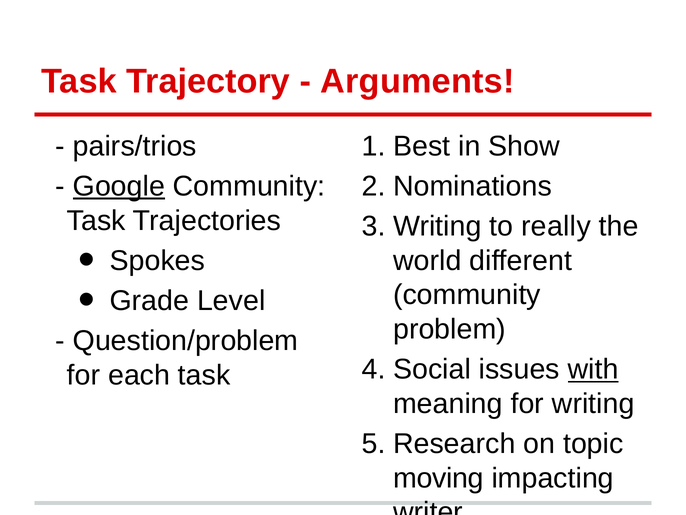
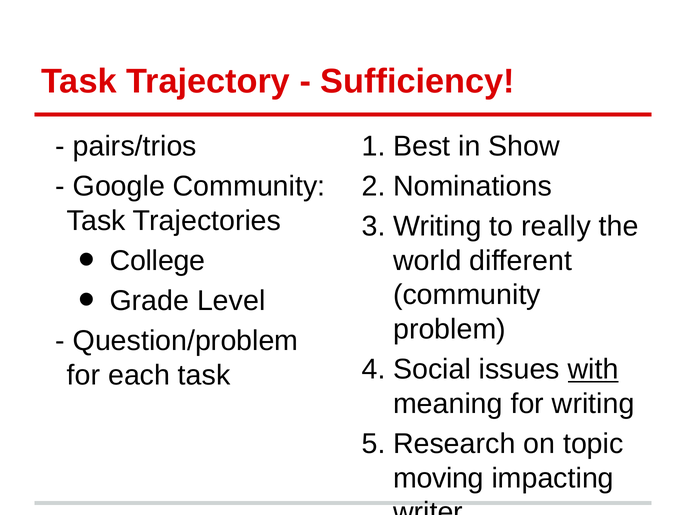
Arguments: Arguments -> Sufficiency
Google underline: present -> none
Spokes: Spokes -> College
